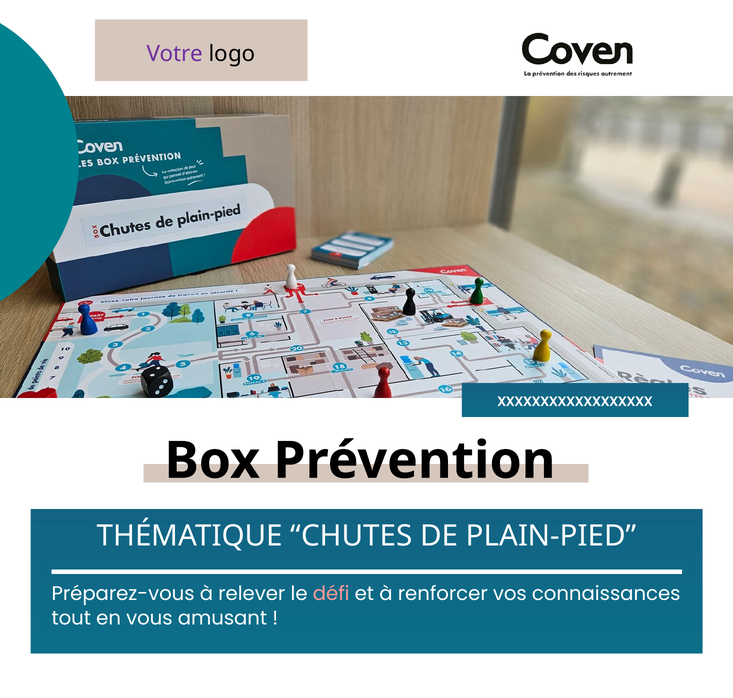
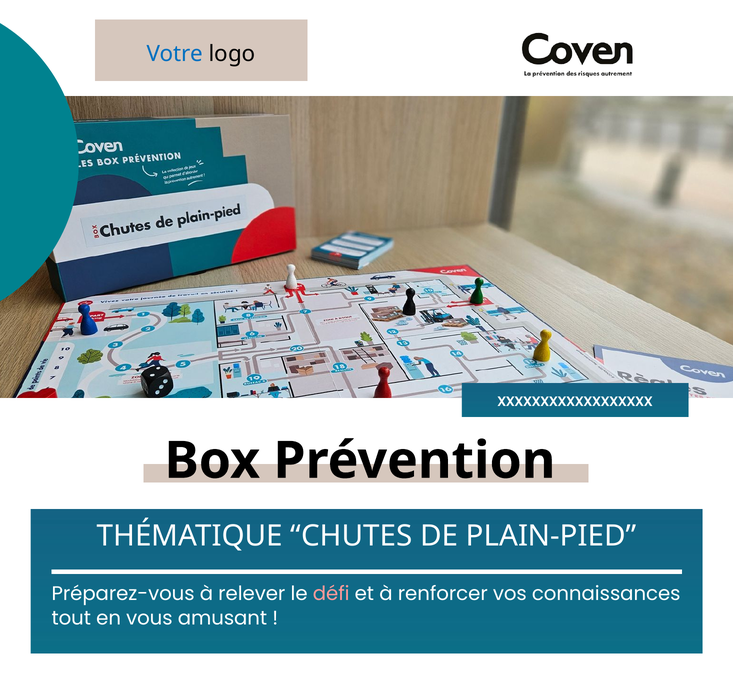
Votre colour: purple -> blue
